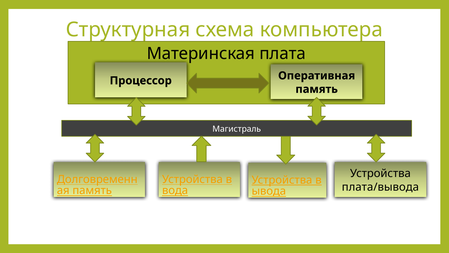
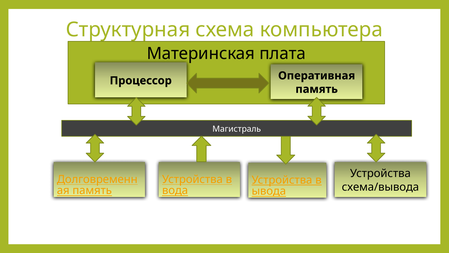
плата/вывода: плата/вывода -> схема/вывода
